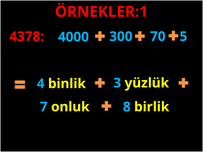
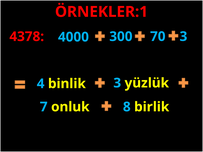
70 5: 5 -> 3
